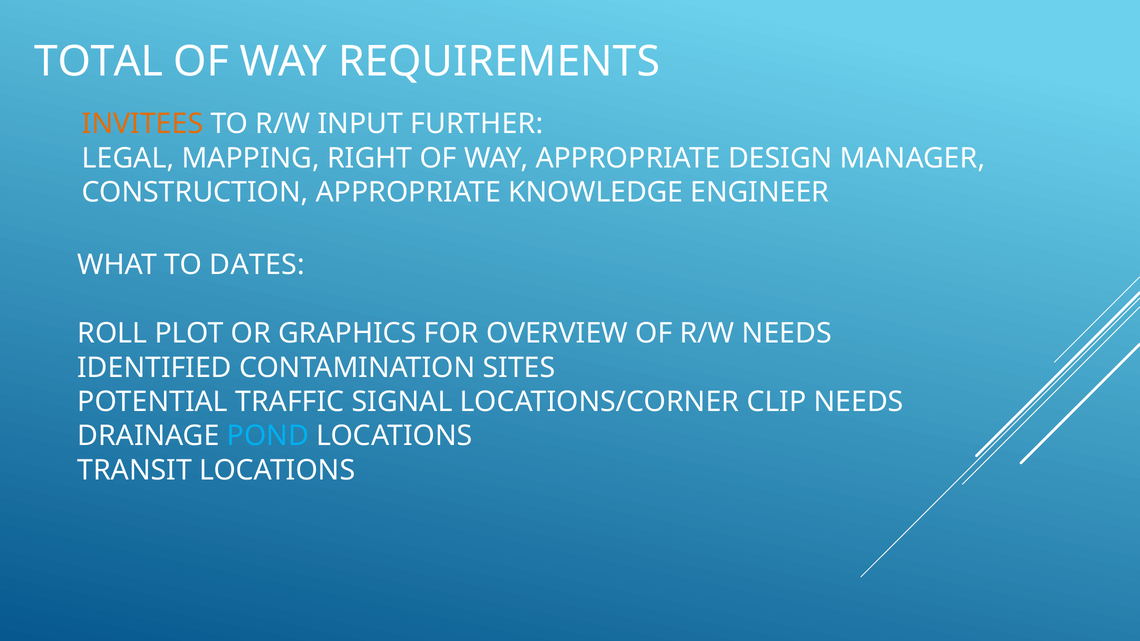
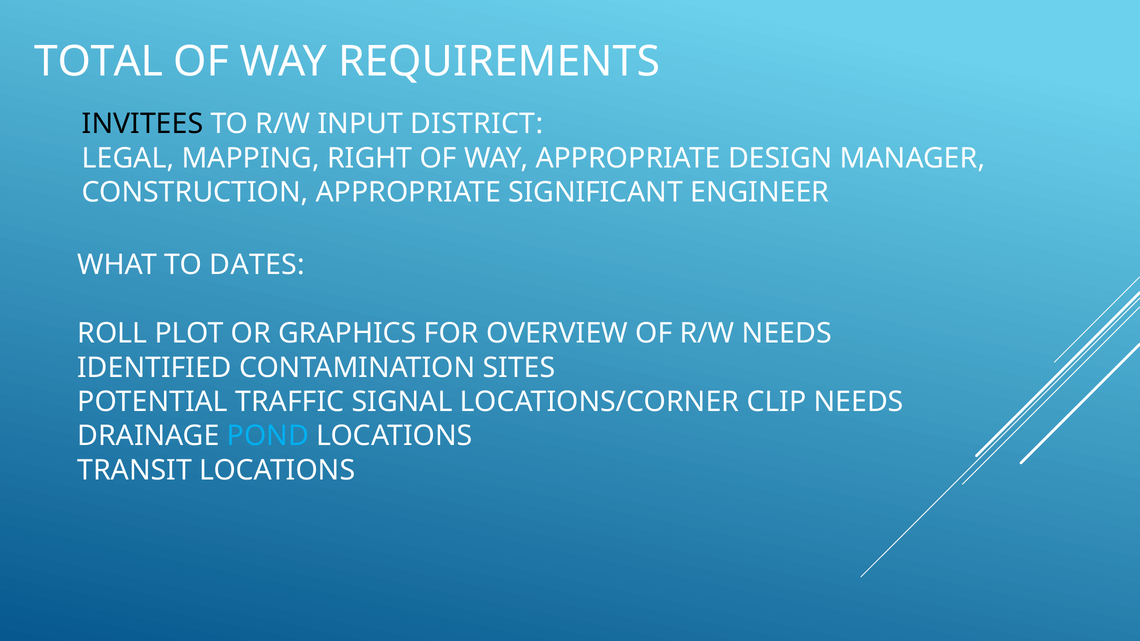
INVITEES colour: orange -> black
FURTHER: FURTHER -> DISTRICT
KNOWLEDGE: KNOWLEDGE -> SIGNIFICANT
